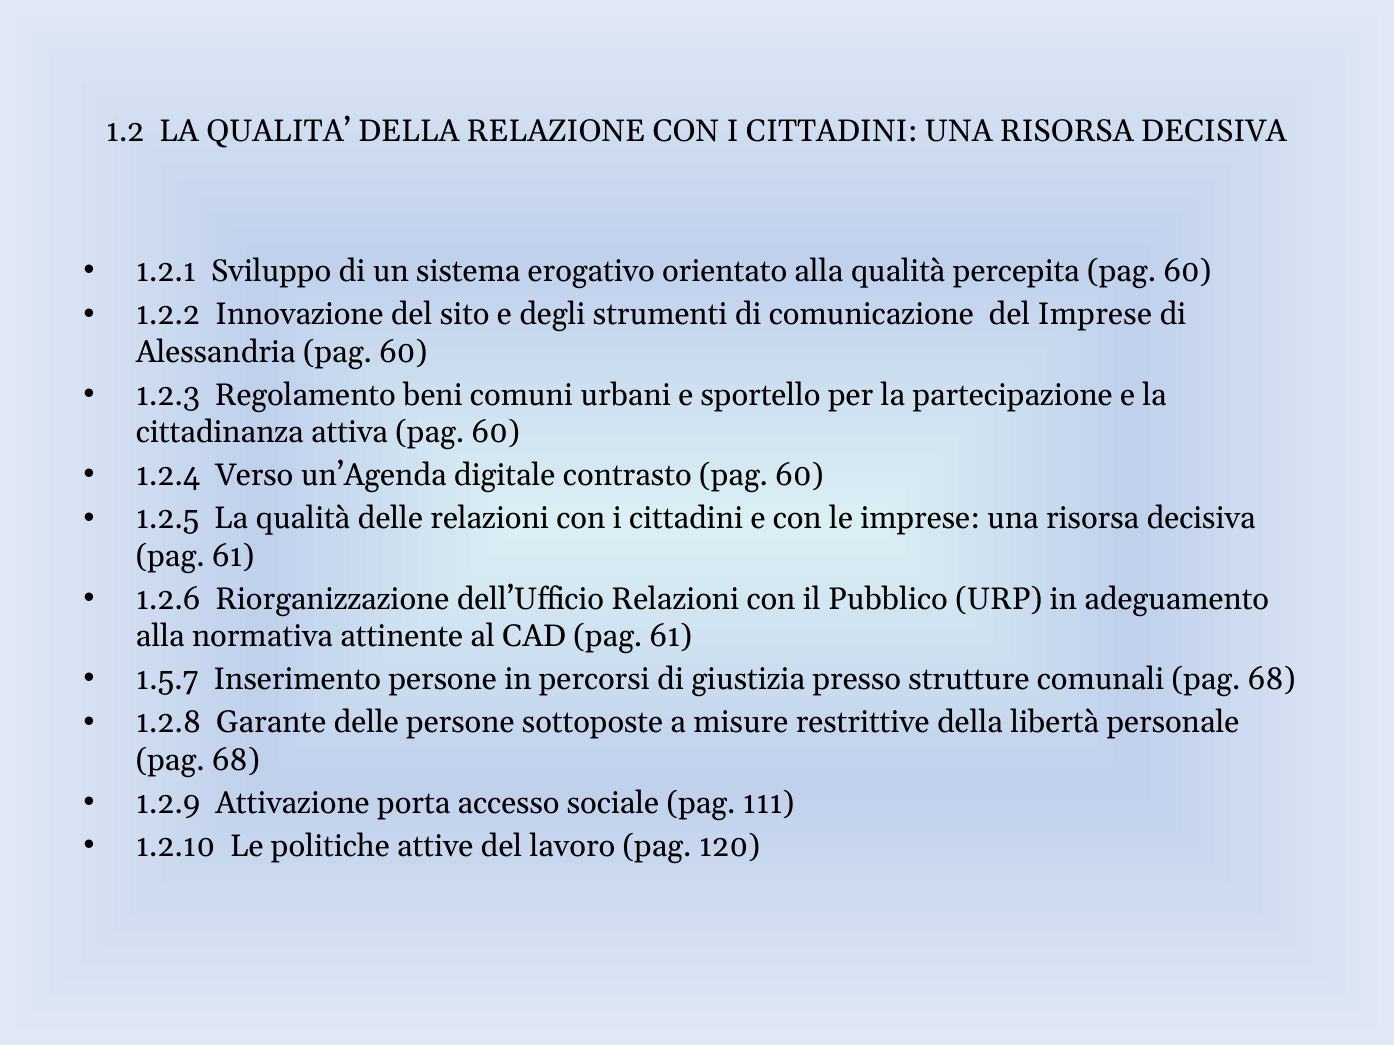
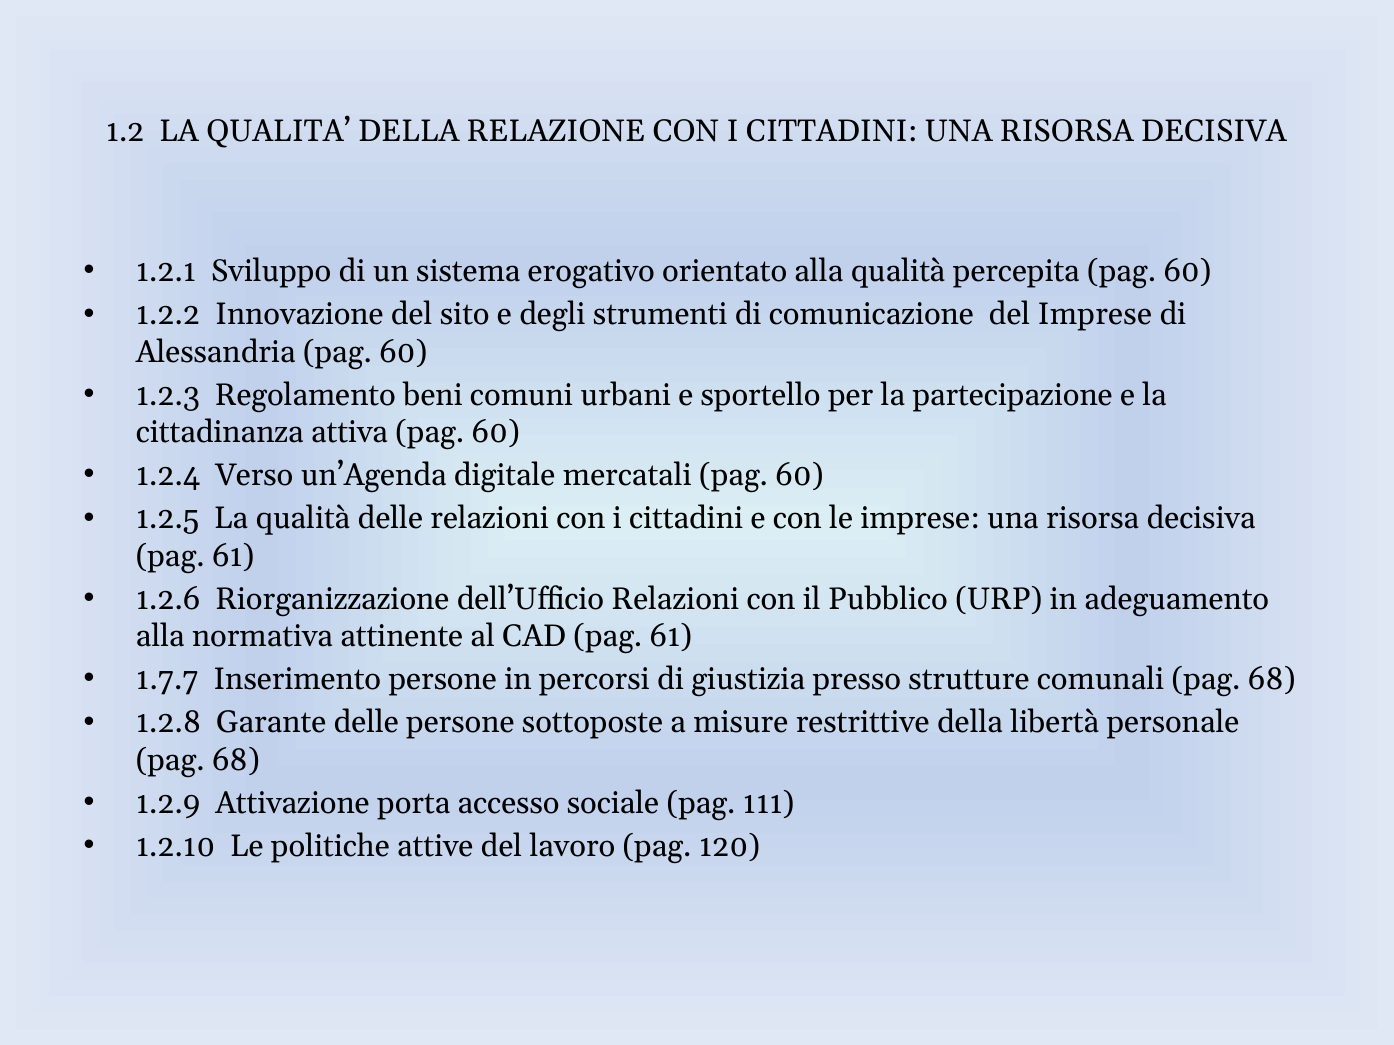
contrasto: contrasto -> mercatali
1.5.7: 1.5.7 -> 1.7.7
